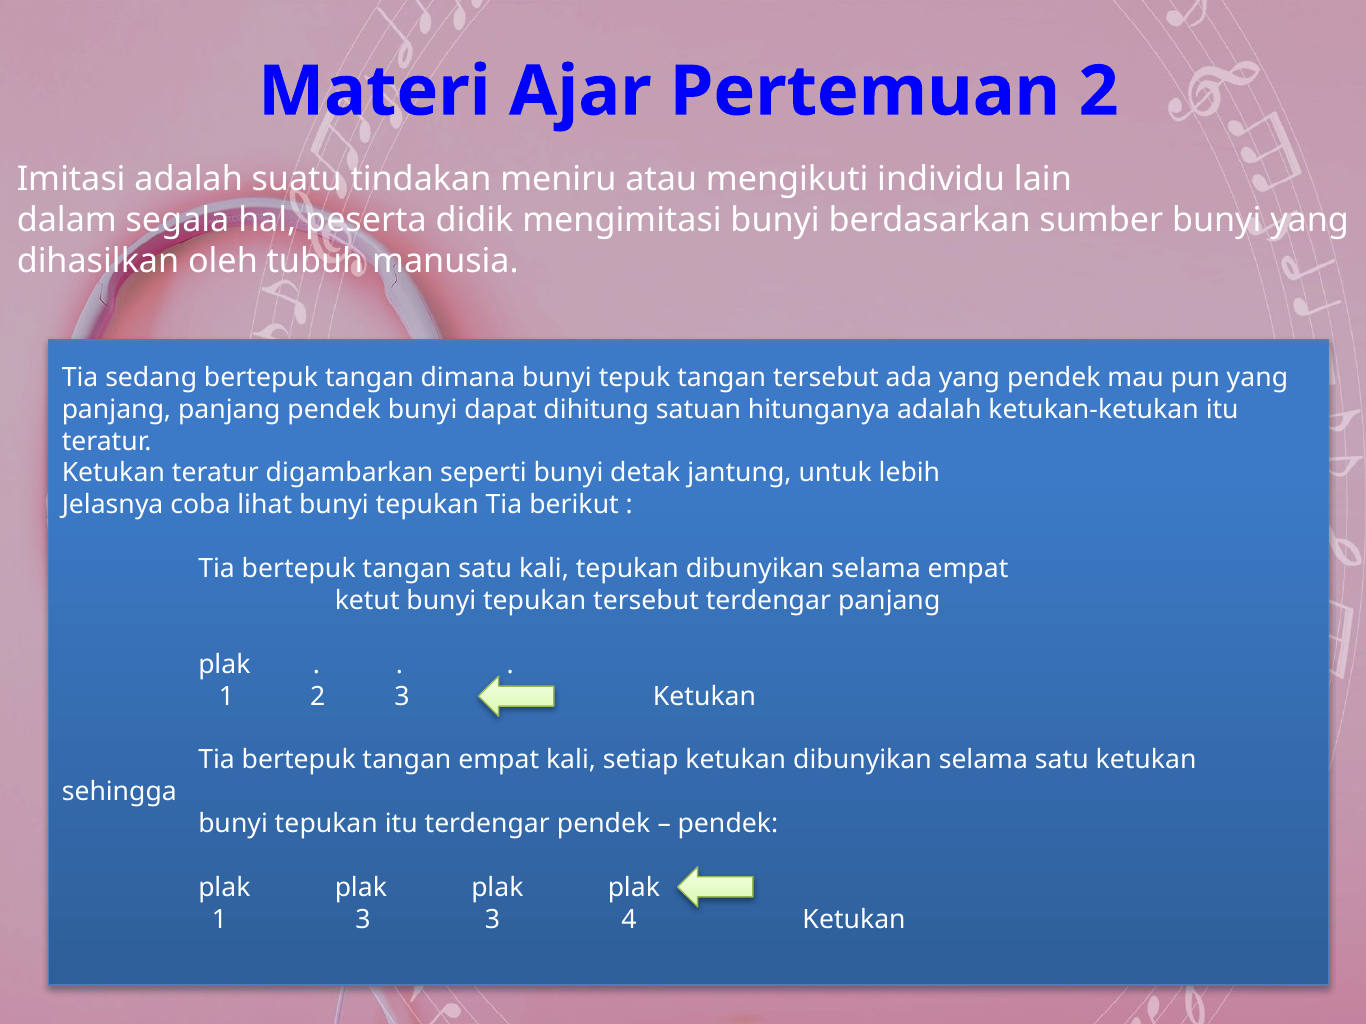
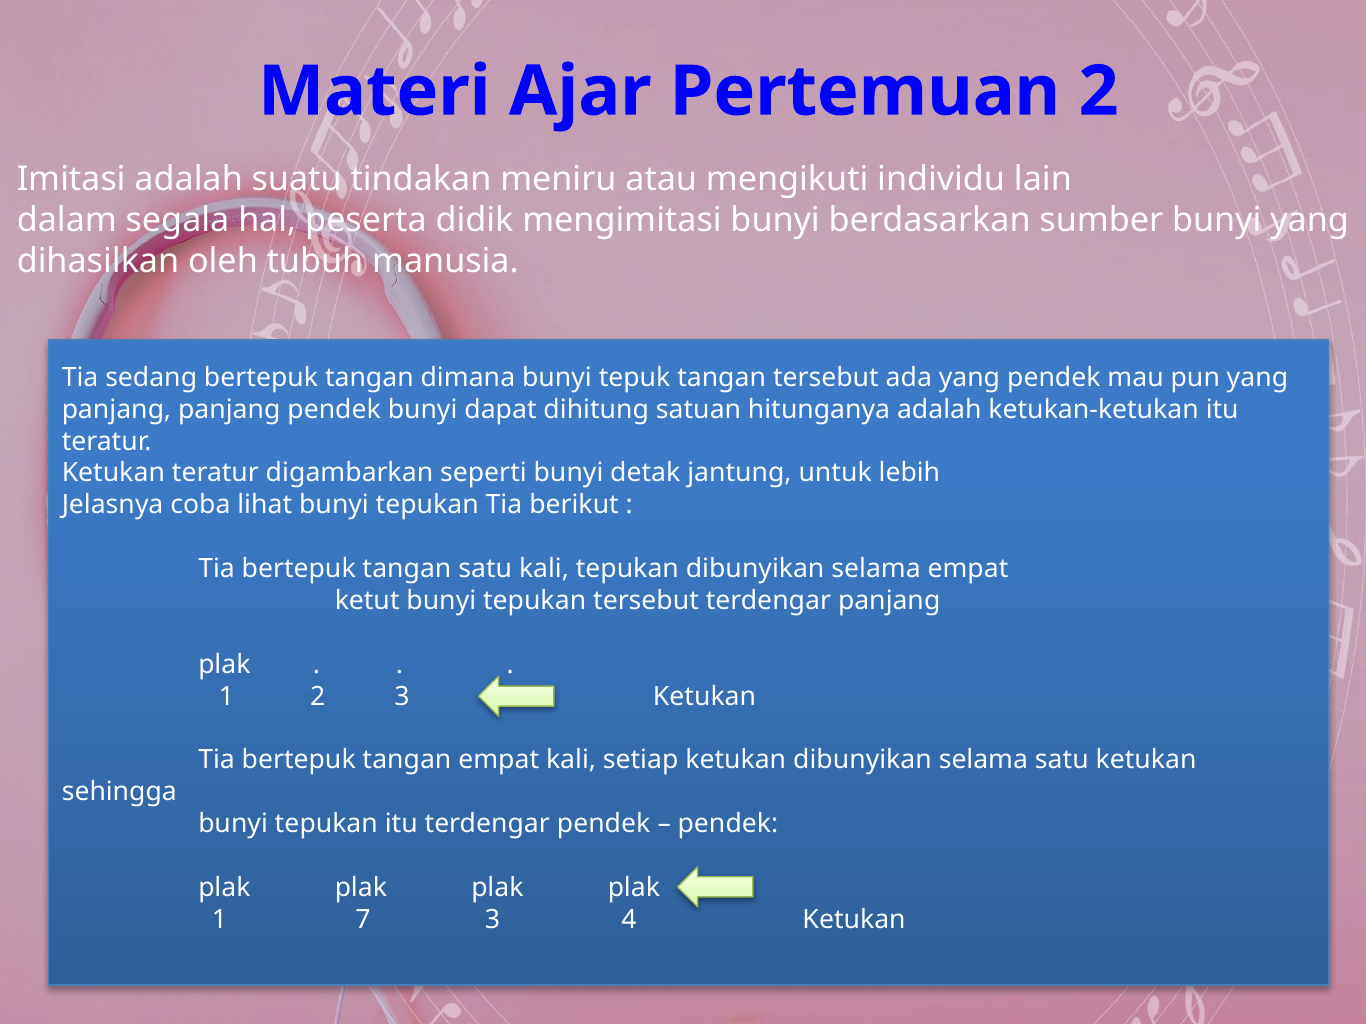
1 3: 3 -> 7
